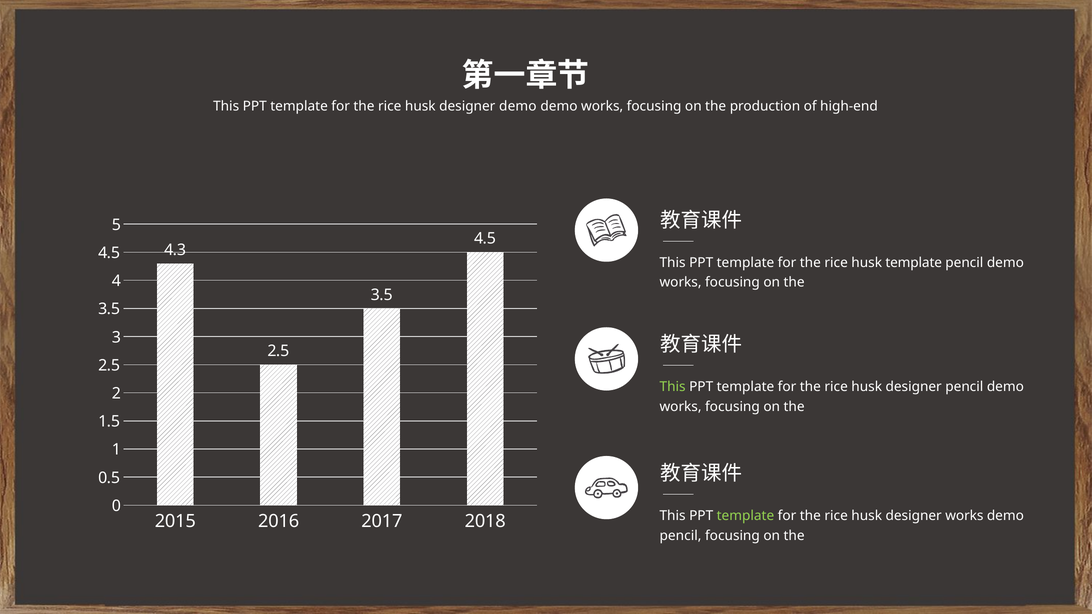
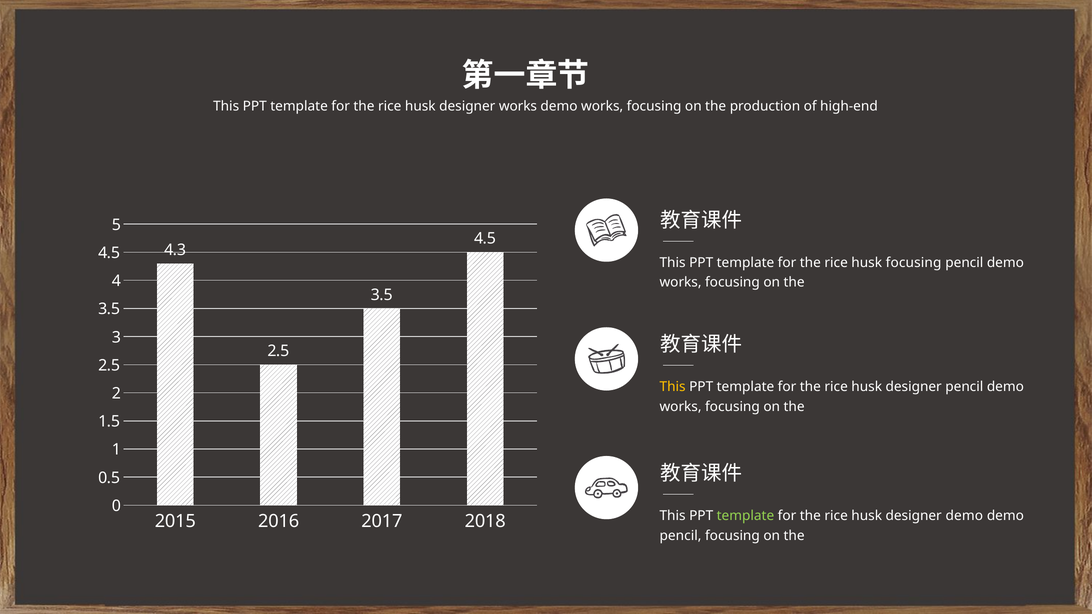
designer demo: demo -> works
husk template: template -> focusing
This at (673, 387) colour: light green -> yellow
designer works: works -> demo
